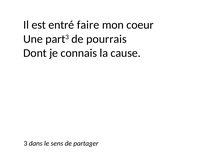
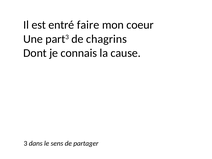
pourrais: pourrais -> chagrins
